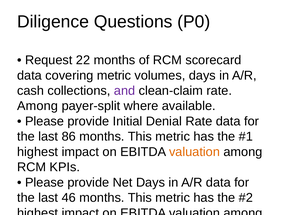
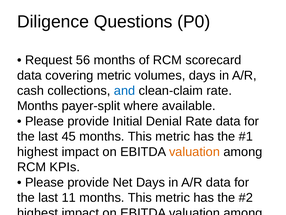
22: 22 -> 56
and colour: purple -> blue
Among at (38, 106): Among -> Months
86: 86 -> 45
46: 46 -> 11
